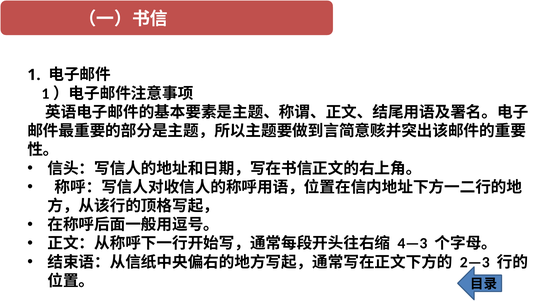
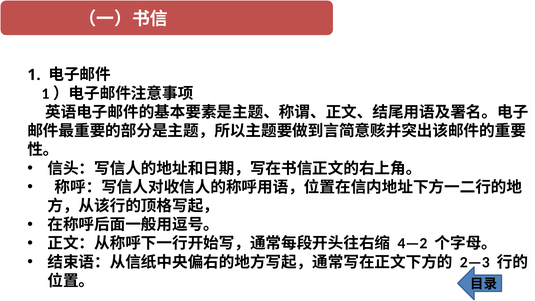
4—3: 4—3 -> 4—2
